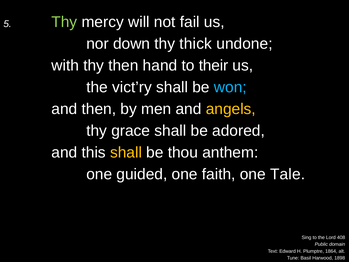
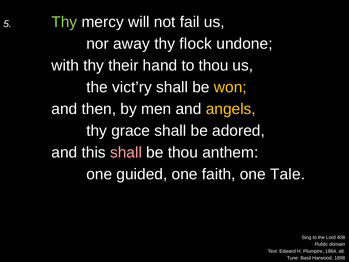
down: down -> away
thick: thick -> flock
thy then: then -> their
to their: their -> thou
won colour: light blue -> yellow
shall at (126, 152) colour: yellow -> pink
